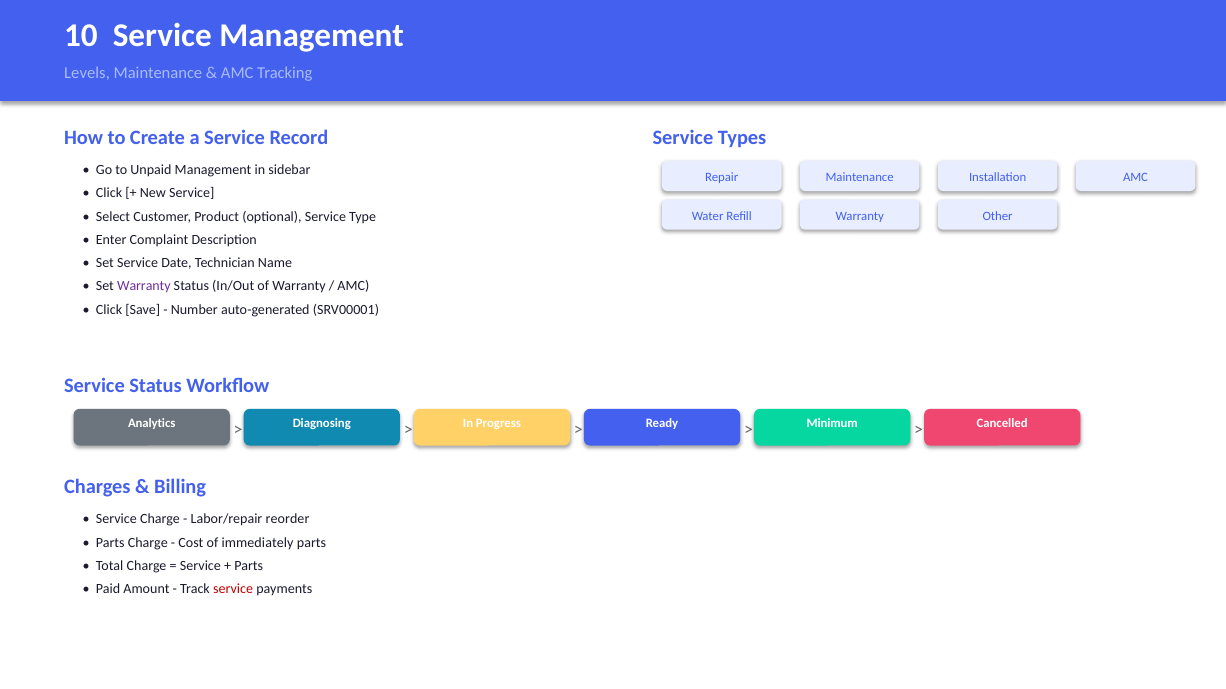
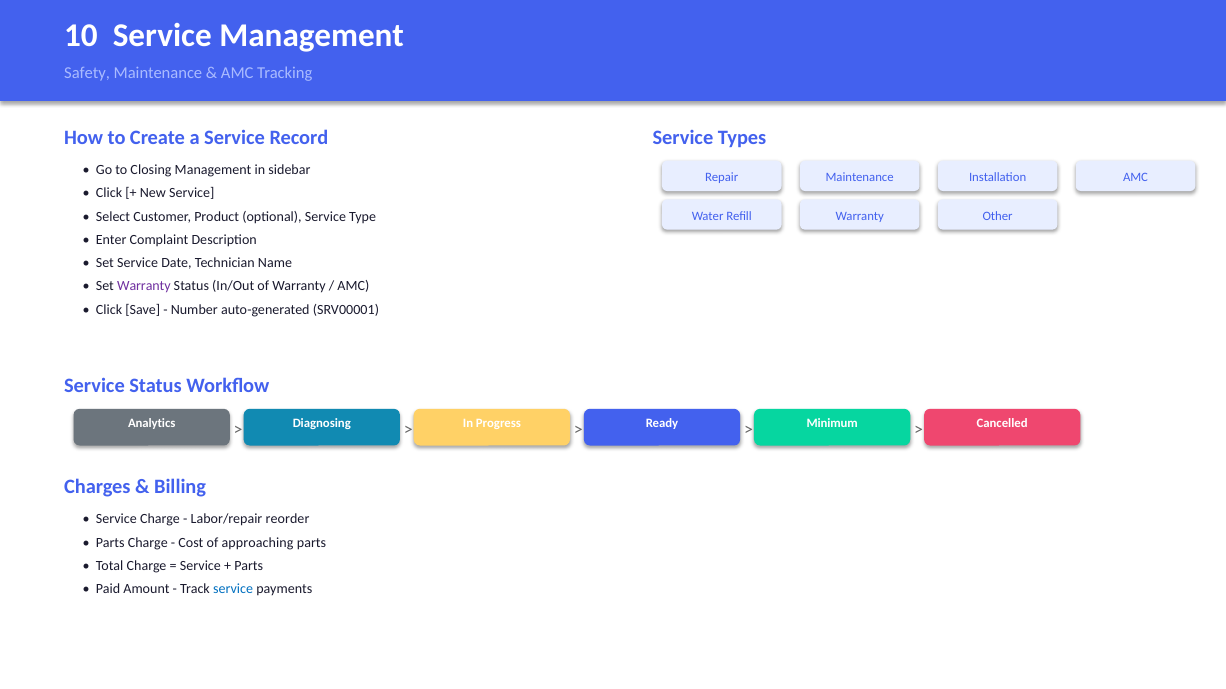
Levels: Levels -> Safety
Unpaid: Unpaid -> Closing
immediately: immediately -> approaching
service at (233, 589) colour: red -> blue
